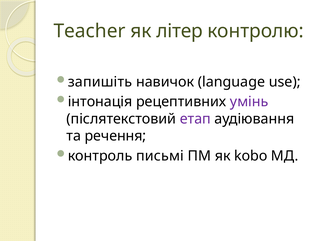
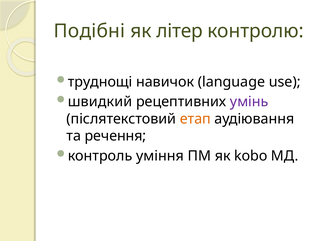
Teacher: Teacher -> Подібні
запишіть: запишіть -> труднощі
інтонація: інтонація -> швидкий
етап colour: purple -> orange
письмі: письмі -> уміння
